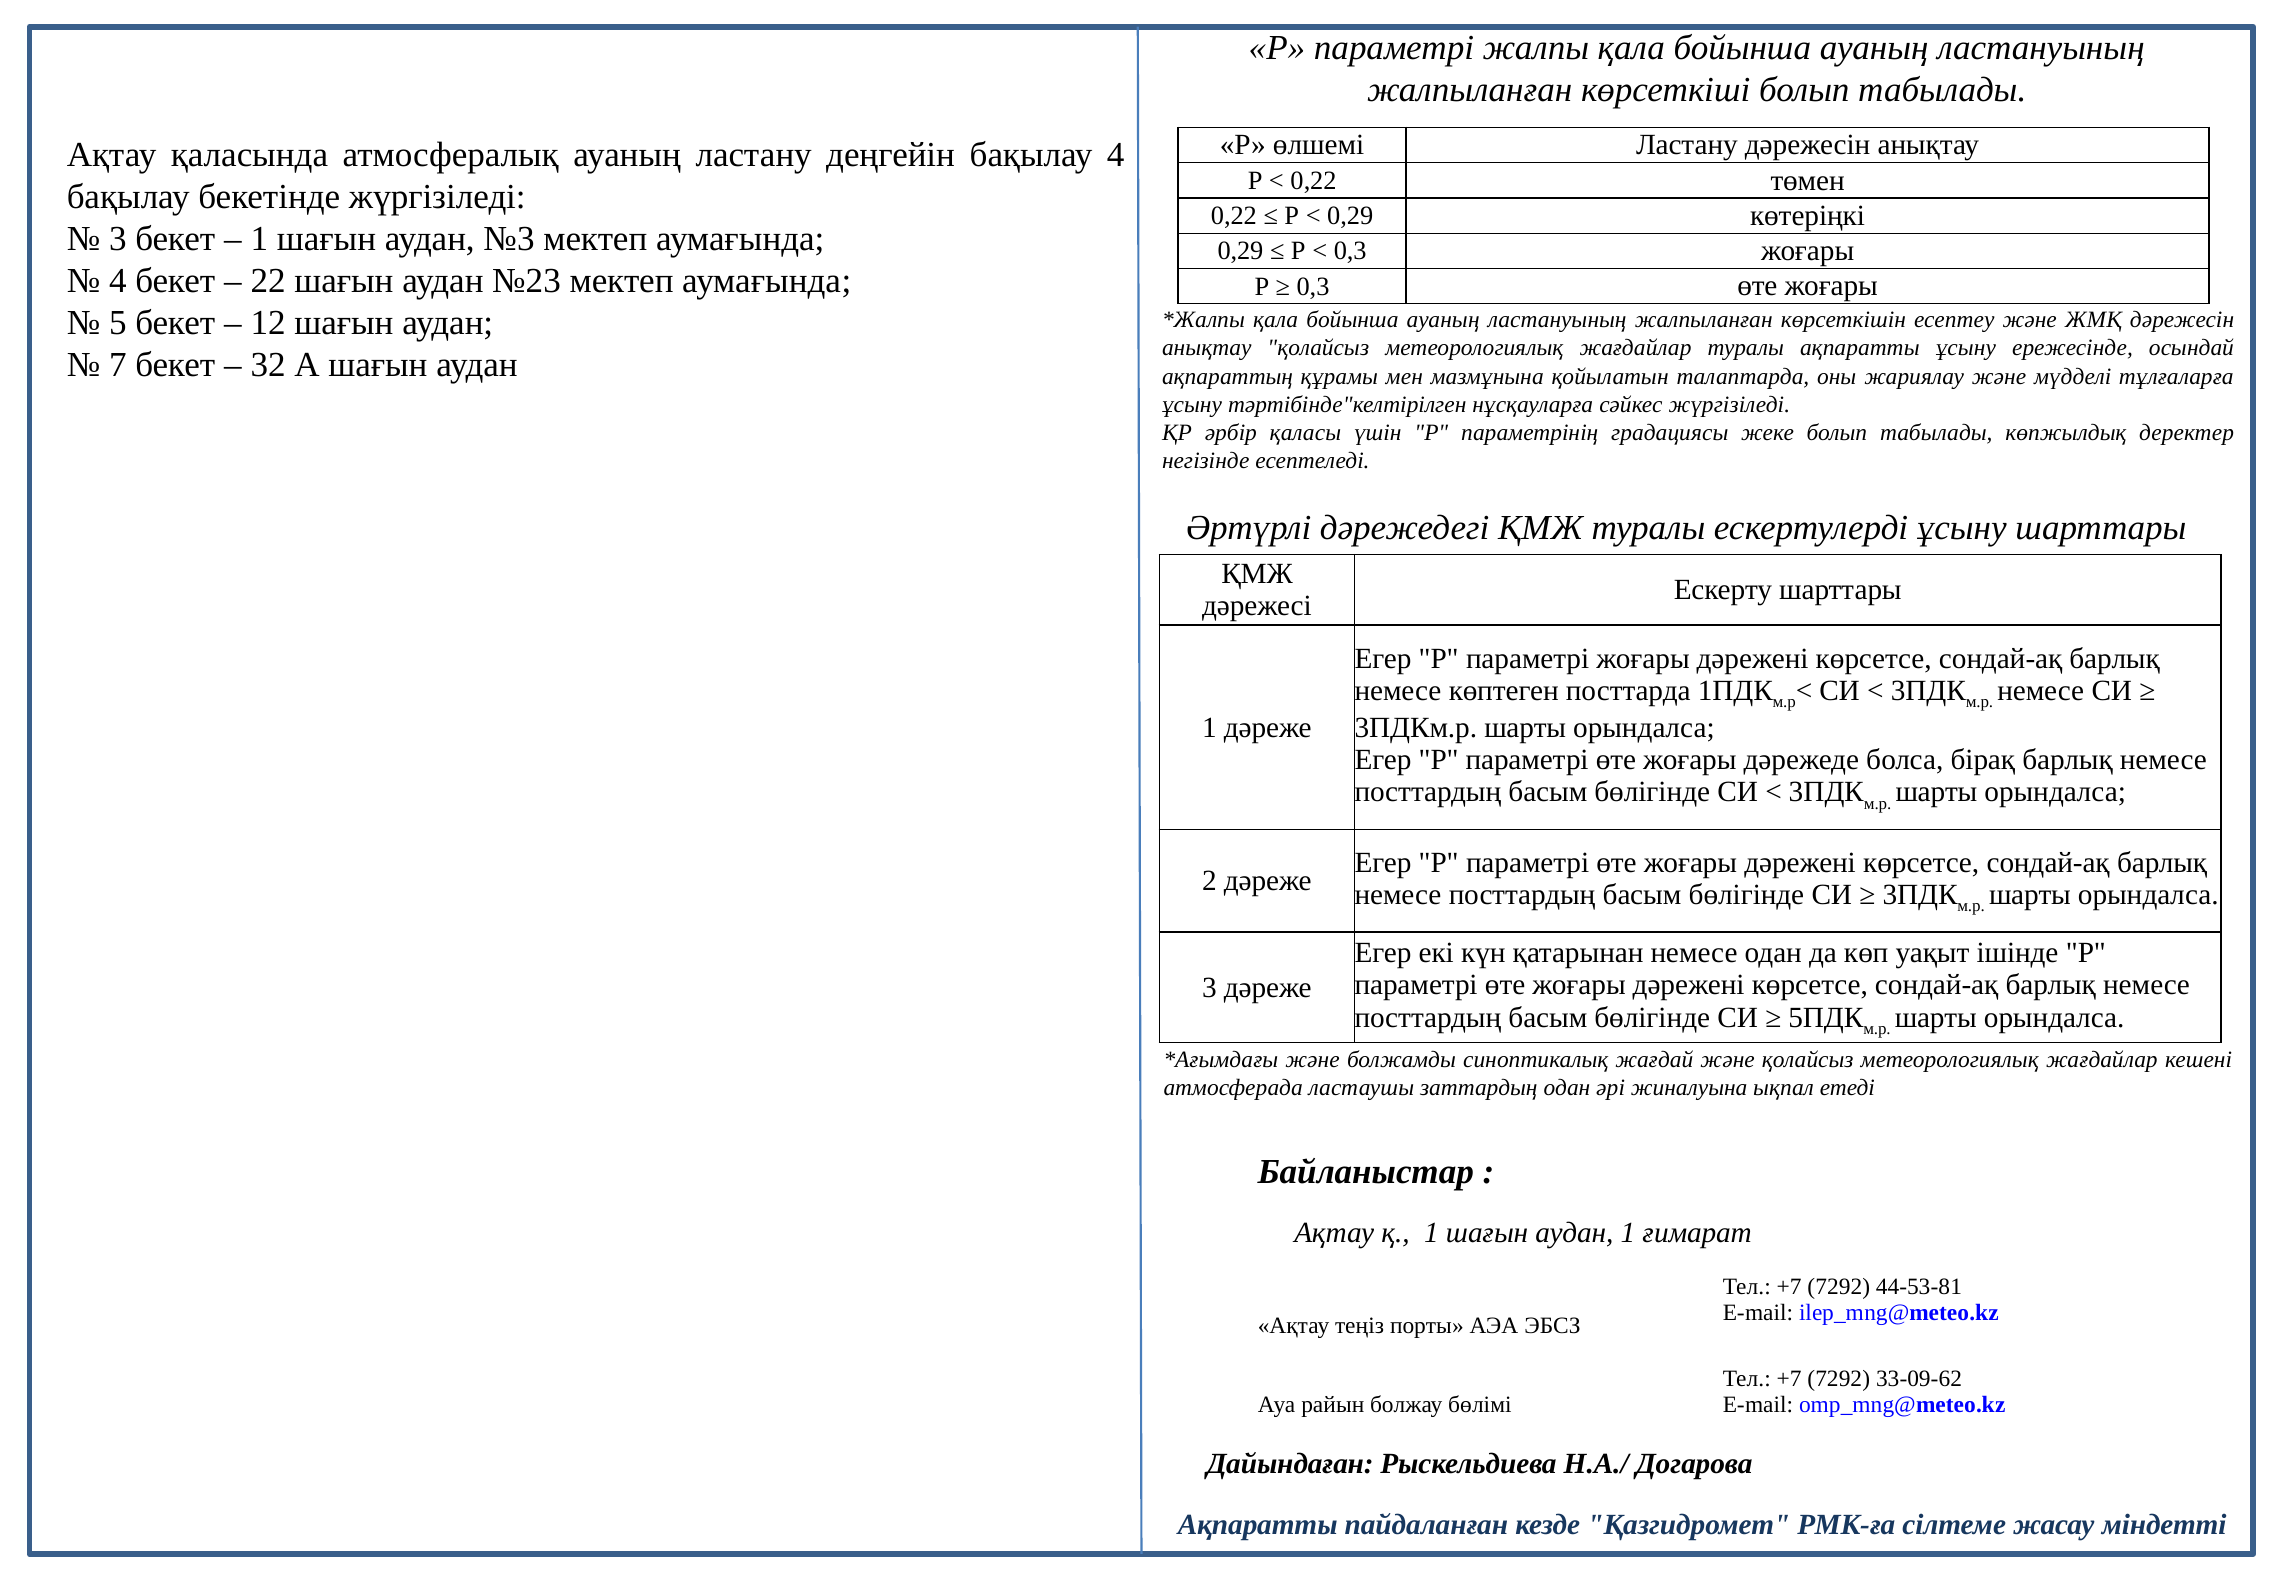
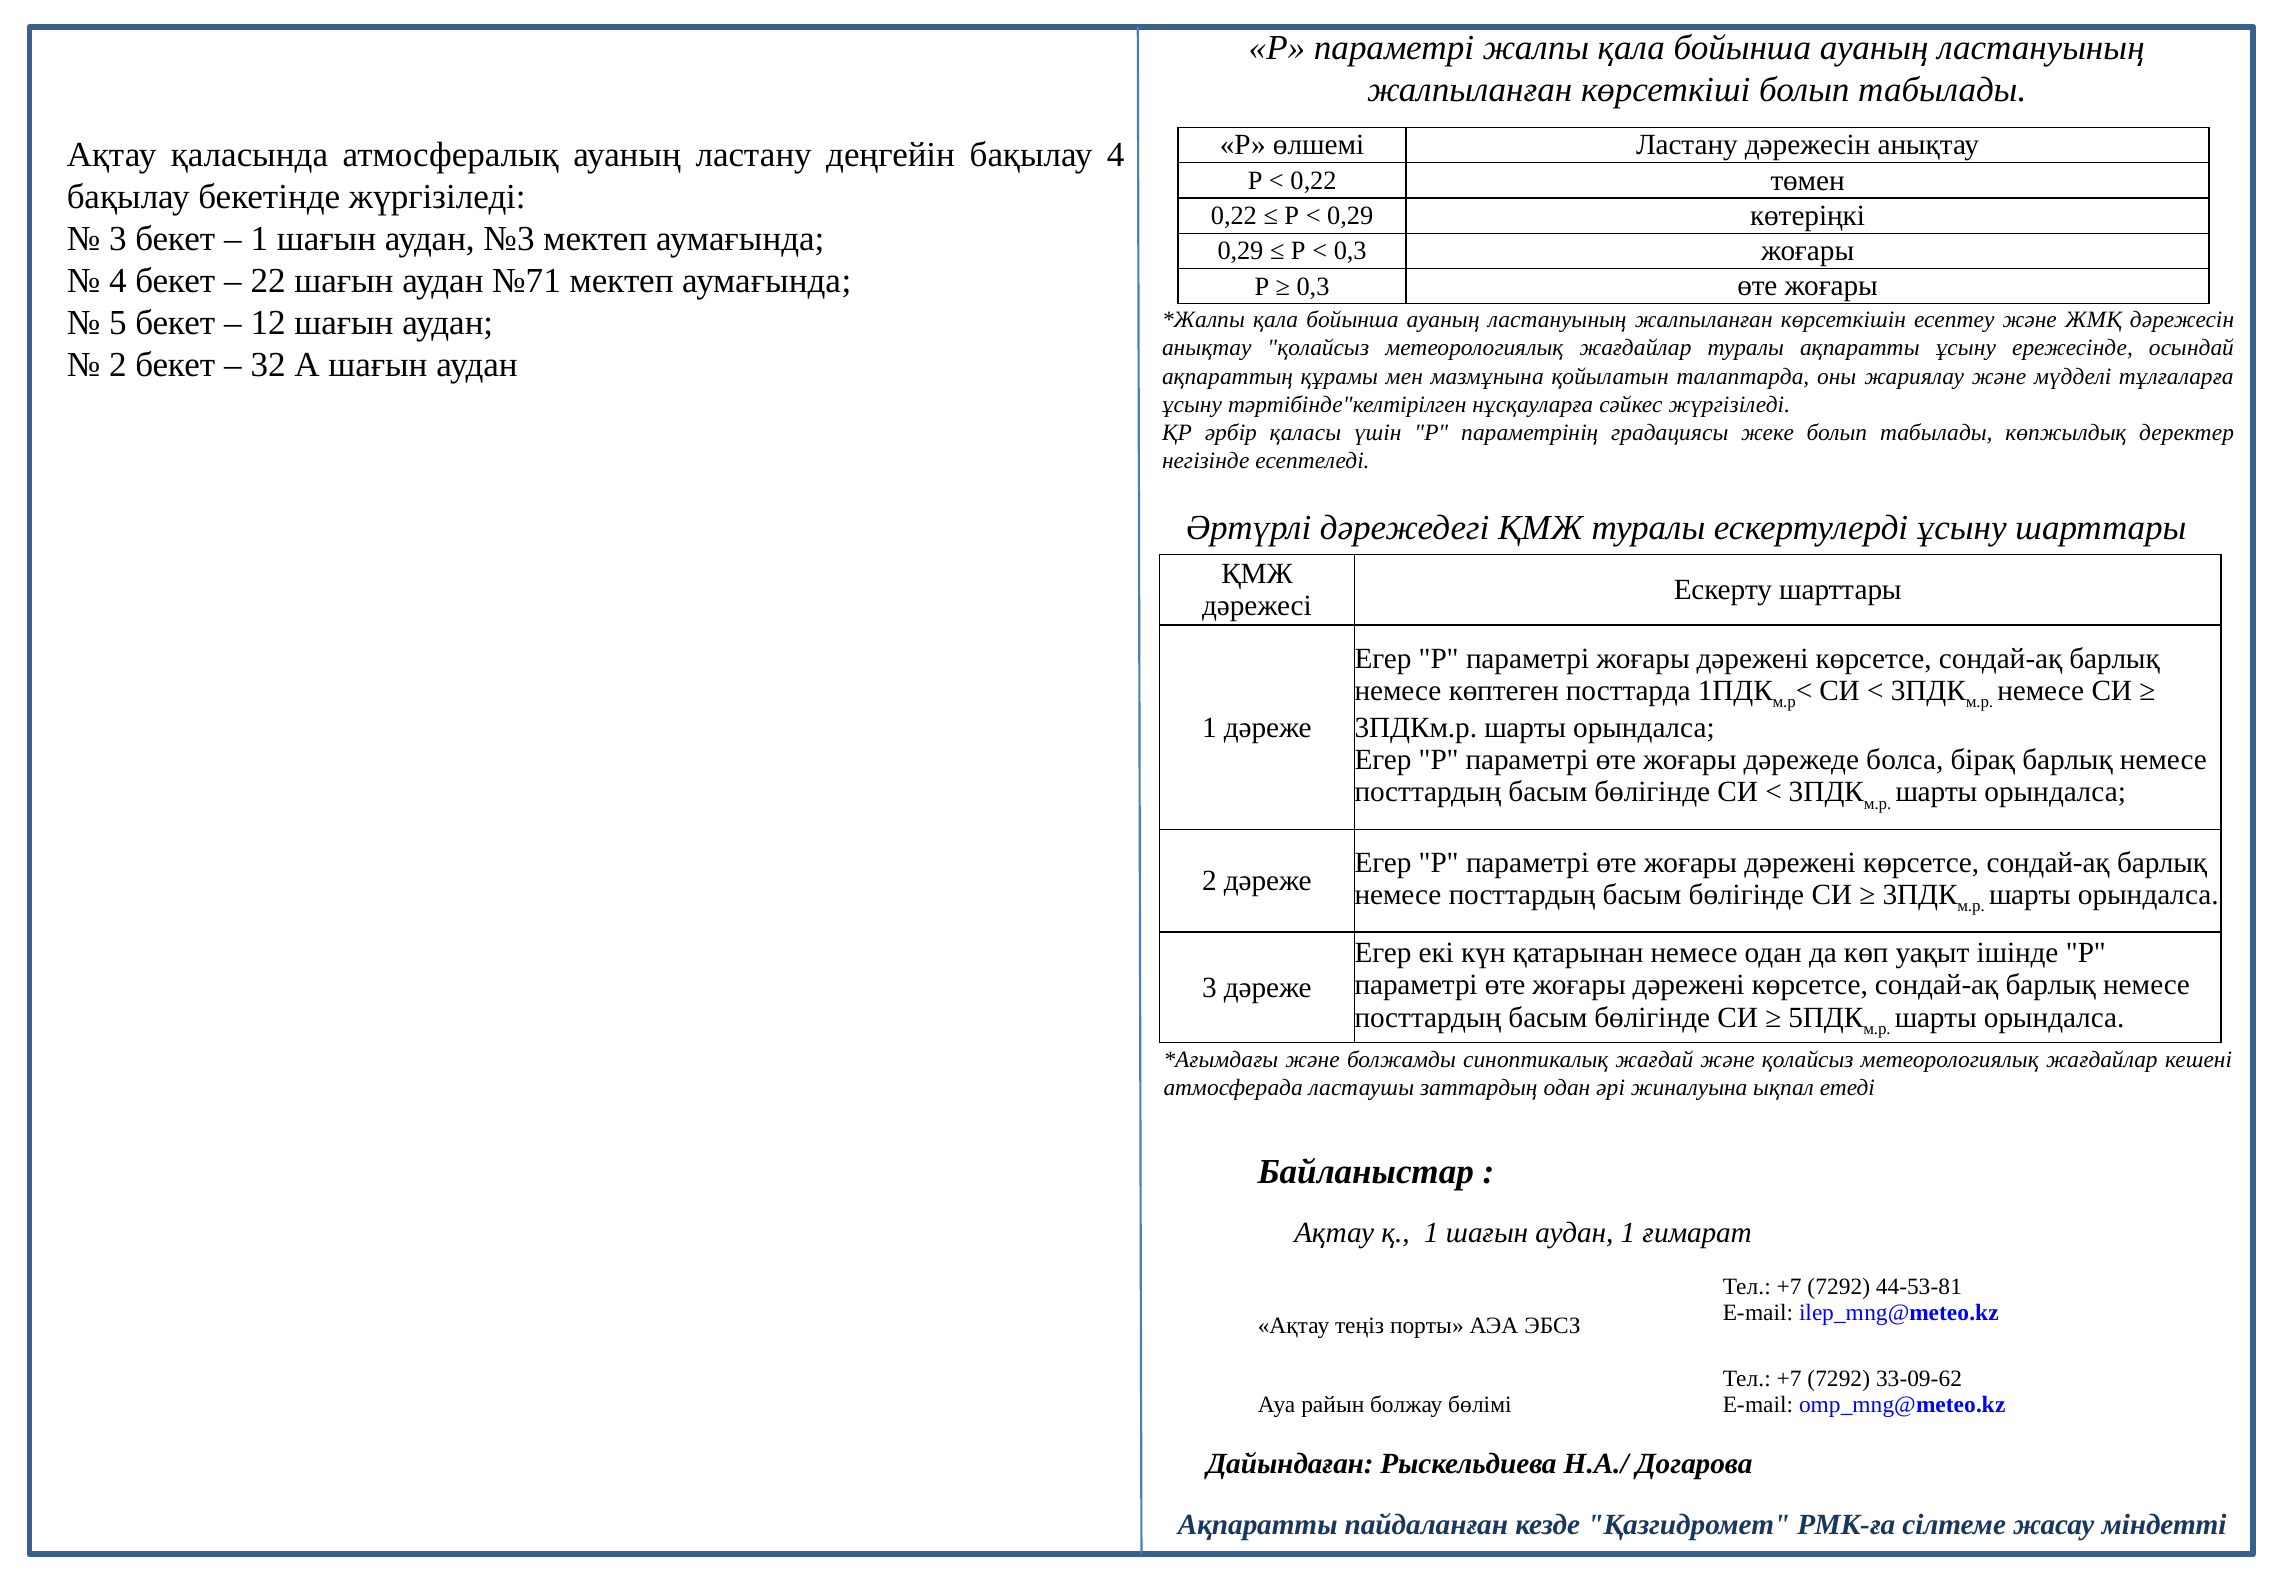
№23: №23 -> №71
7 at (118, 365): 7 -> 2
